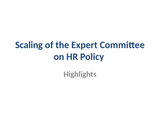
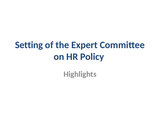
Scaling: Scaling -> Setting
